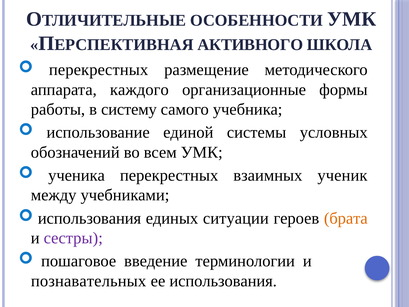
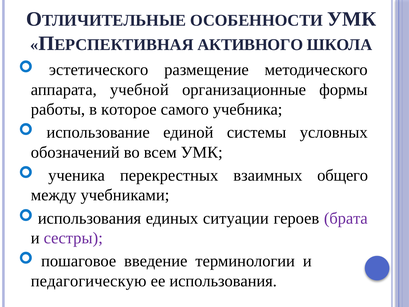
перекрестных at (99, 70): перекрестных -> эстетического
каждого: каждого -> учебной
систему: систему -> которое
ученик: ученик -> общего
брата colour: orange -> purple
познавательных: познавательных -> педагогическую
